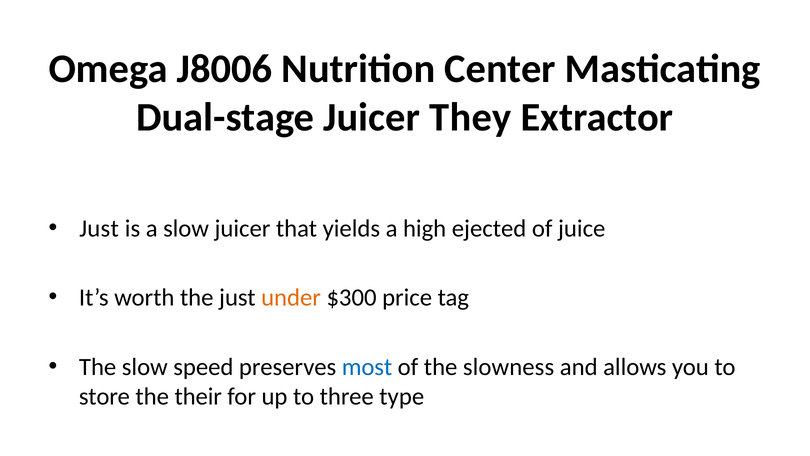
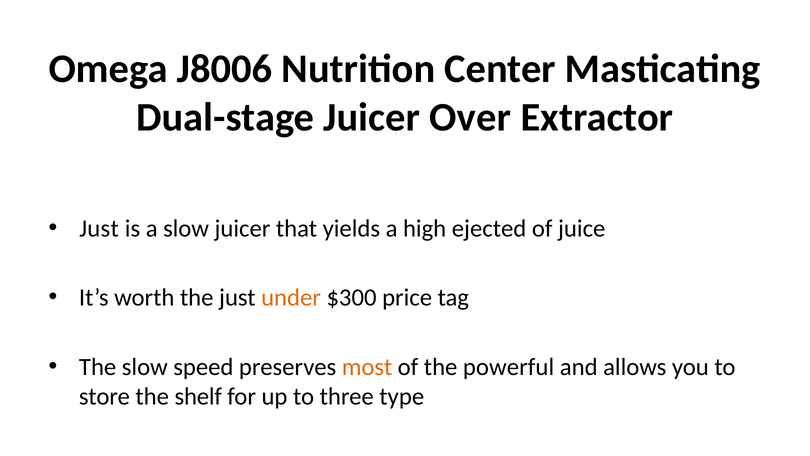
They: They -> Over
most colour: blue -> orange
slowness: slowness -> powerful
their: their -> shelf
